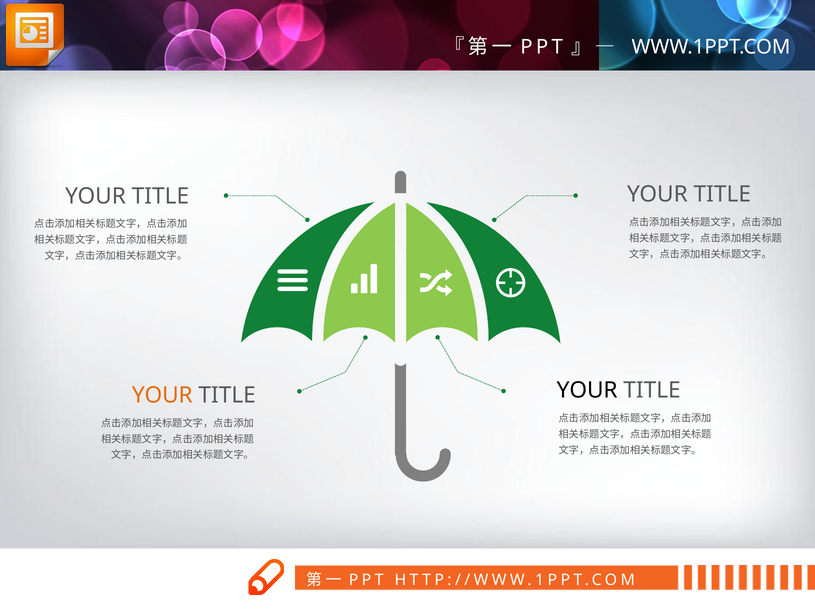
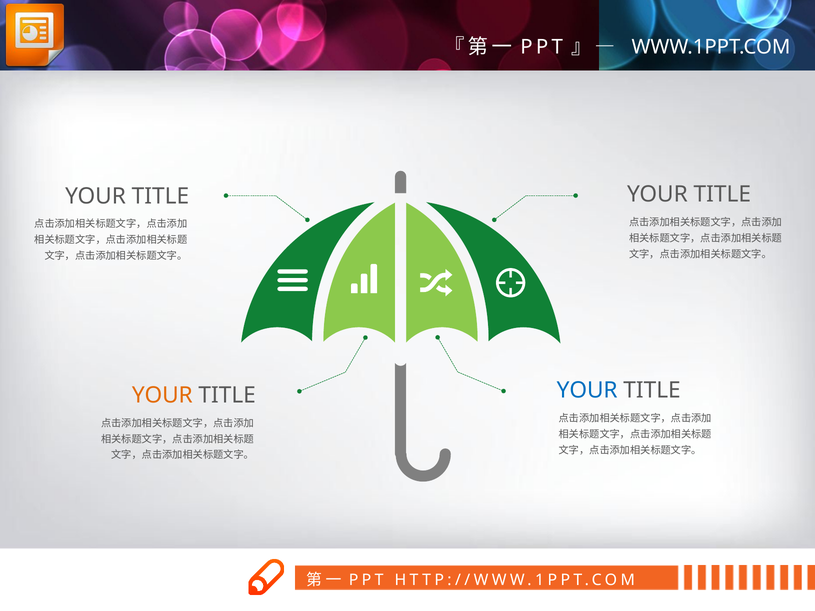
YOUR at (587, 391) colour: black -> blue
